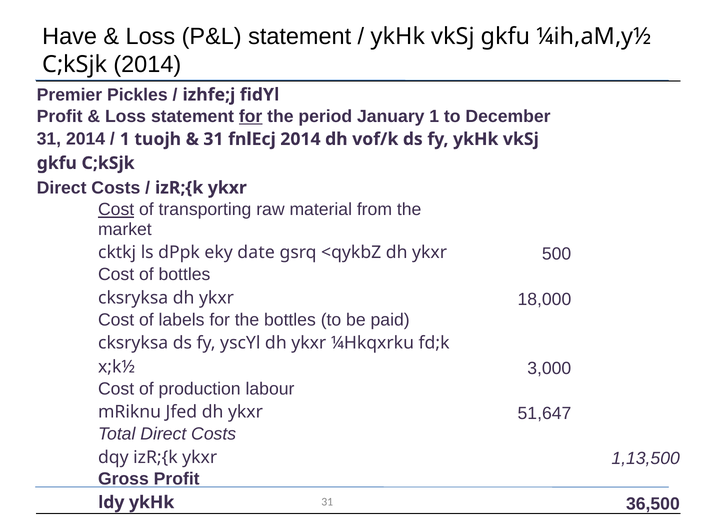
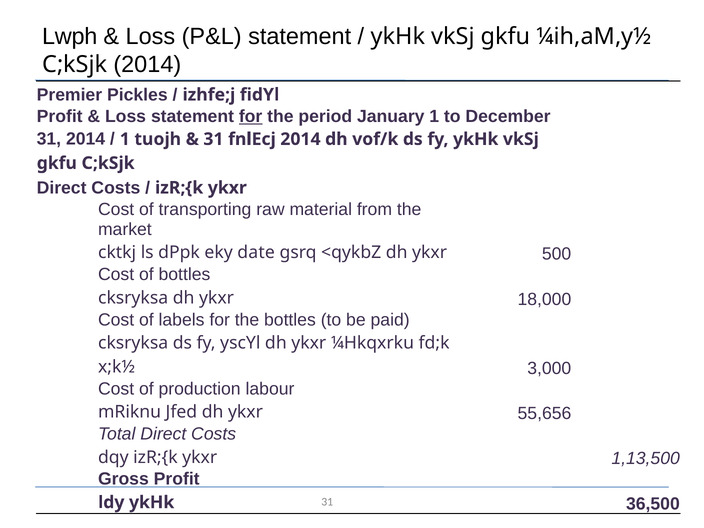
Have: Have -> Lwph
Cost at (116, 210) underline: present -> none
51,647: 51,647 -> 55,656
